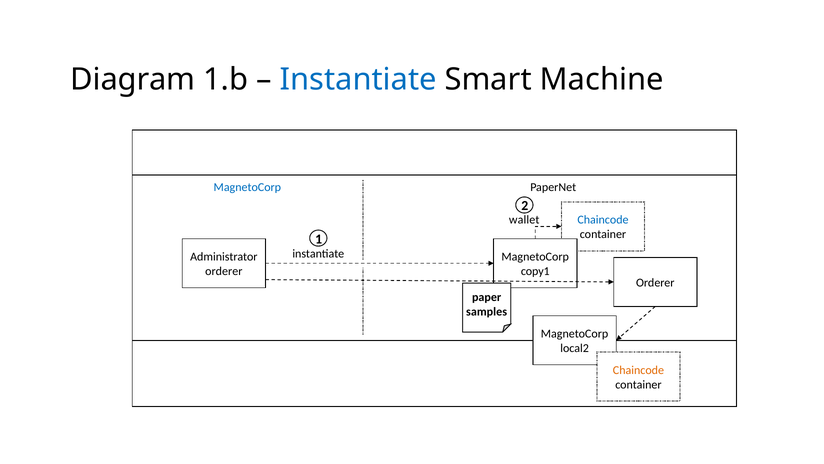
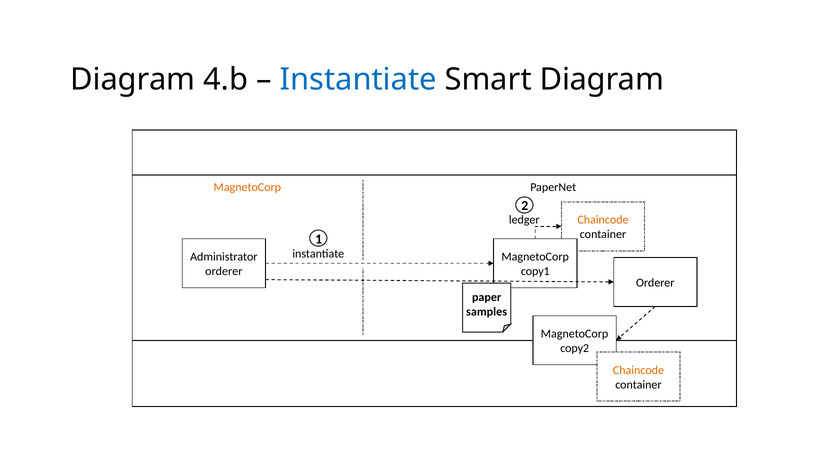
1.b: 1.b -> 4.b
Smart Machine: Machine -> Diagram
MagnetoCorp at (247, 187) colour: blue -> orange
wallet: wallet -> ledger
Chaincode at (603, 220) colour: blue -> orange
local2: local2 -> copy2
